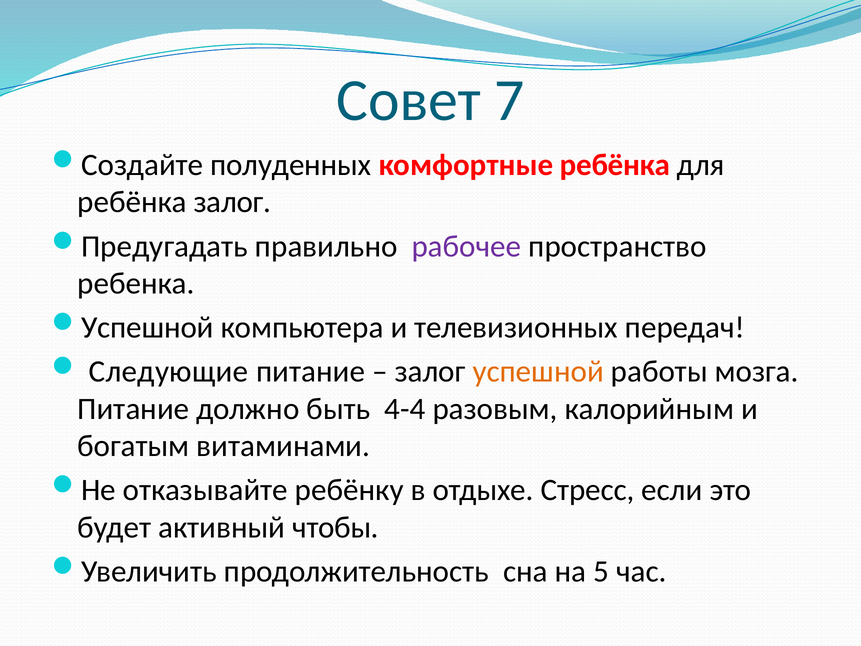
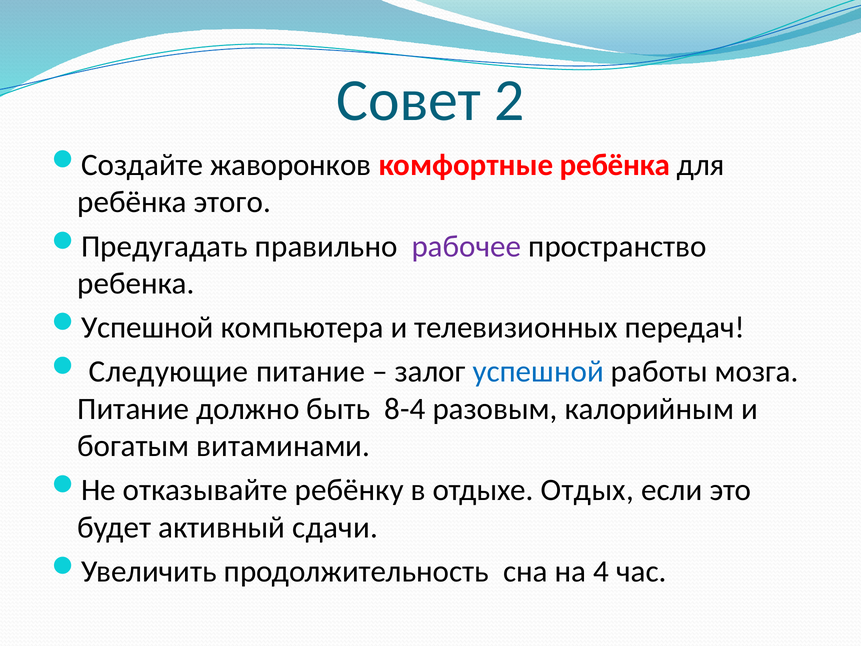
7: 7 -> 2
полуденных: полуденных -> жаворонков
ребёнка залог: залог -> этого
успешной at (538, 371) colour: orange -> blue
4-4: 4-4 -> 8-4
Стресс: Стресс -> Отдых
чтобы: чтобы -> сдачи
5: 5 -> 4
